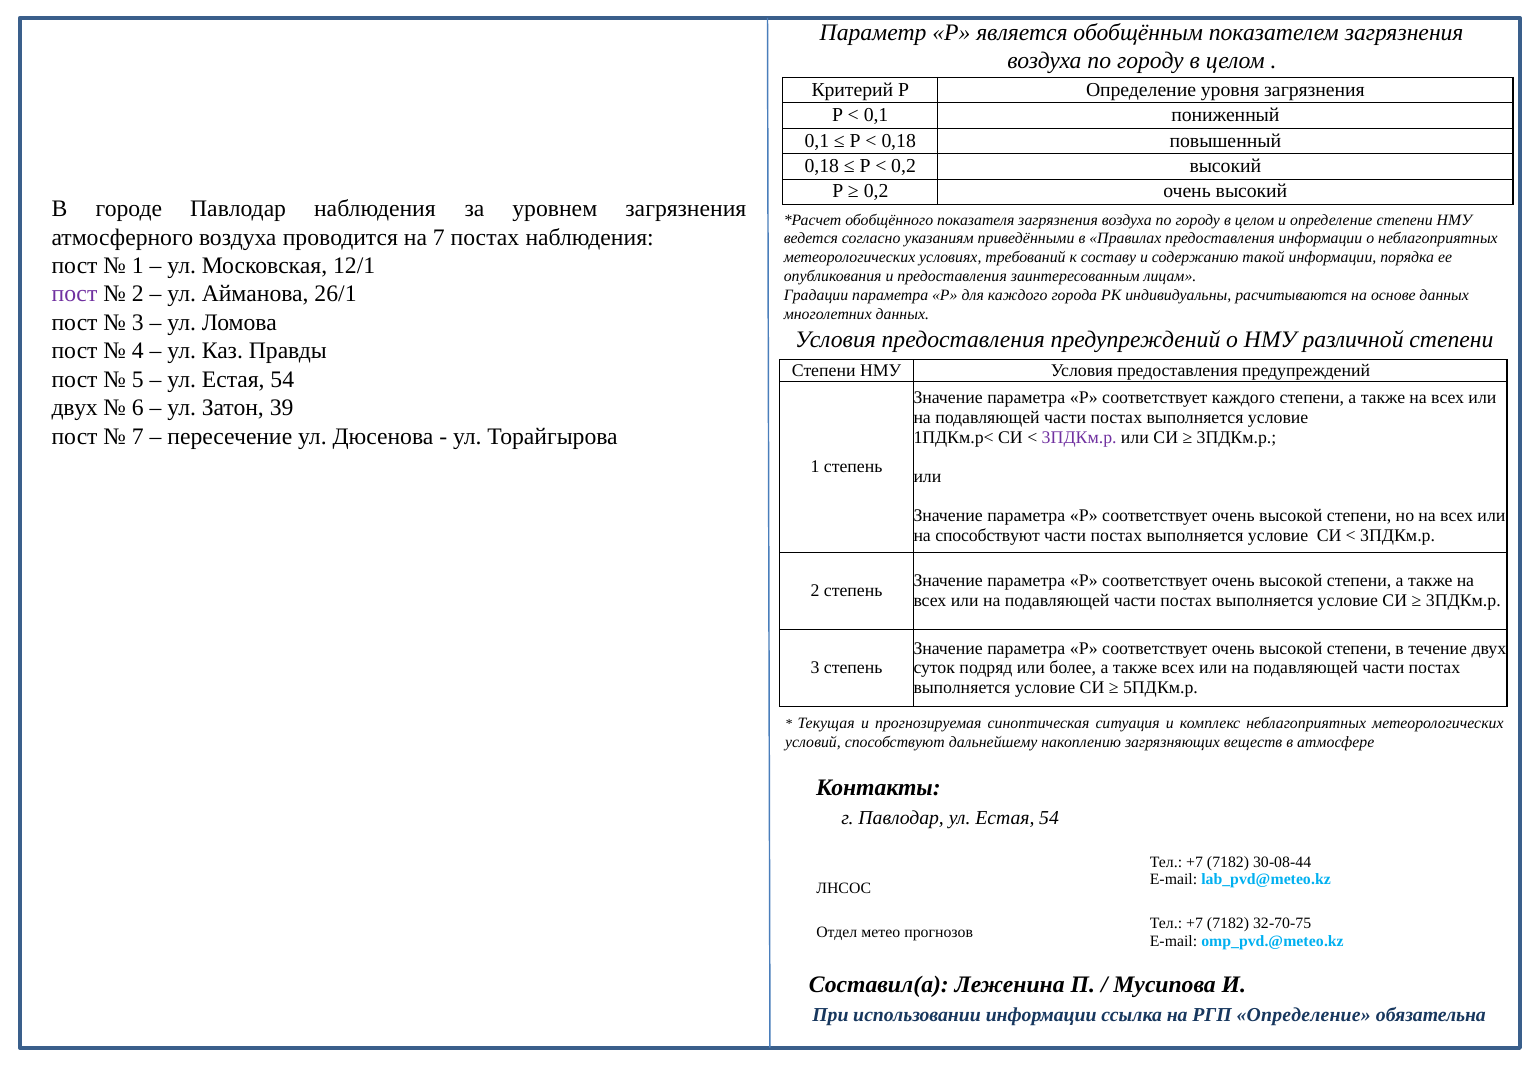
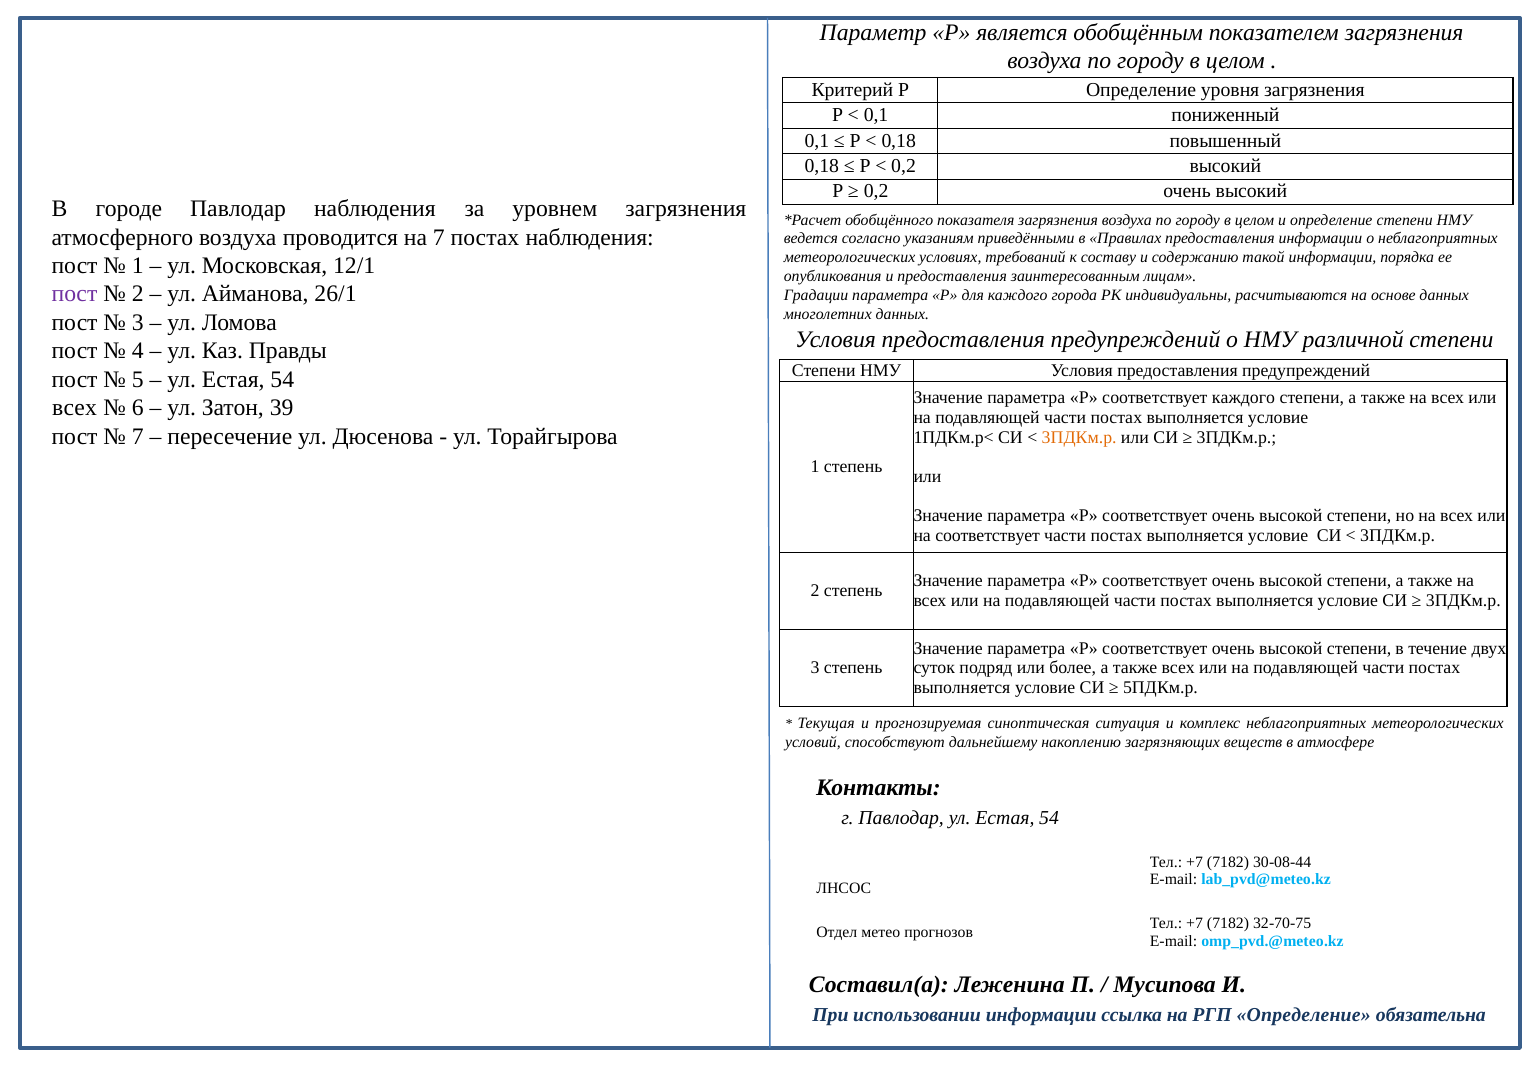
двух at (75, 408): двух -> всех
3ПДКм.р at (1079, 437) colour: purple -> orange
на способствуют: способствуют -> соответствует
